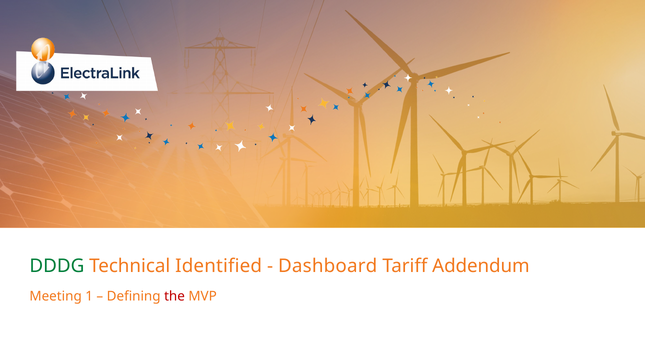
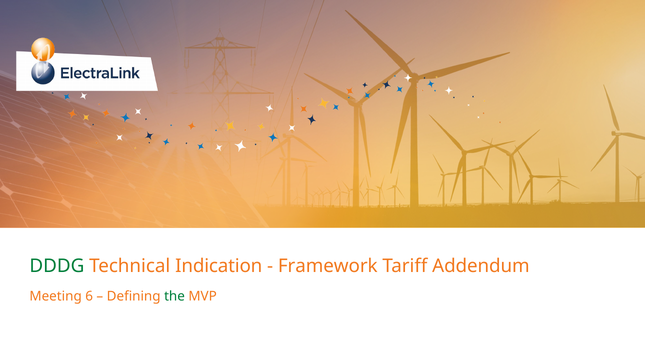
Identified: Identified -> Indication
Dashboard: Dashboard -> Framework
1: 1 -> 6
the colour: red -> green
